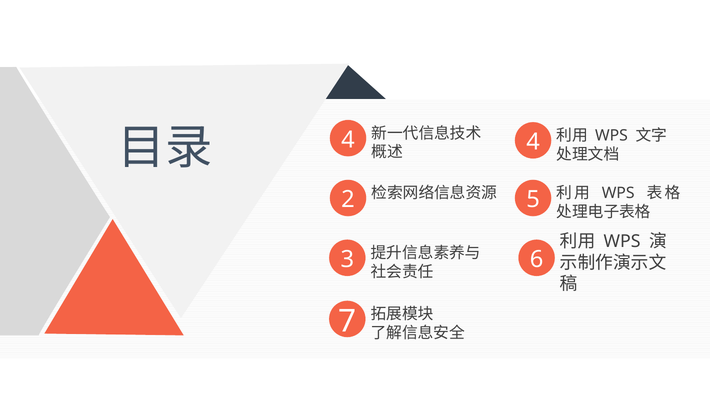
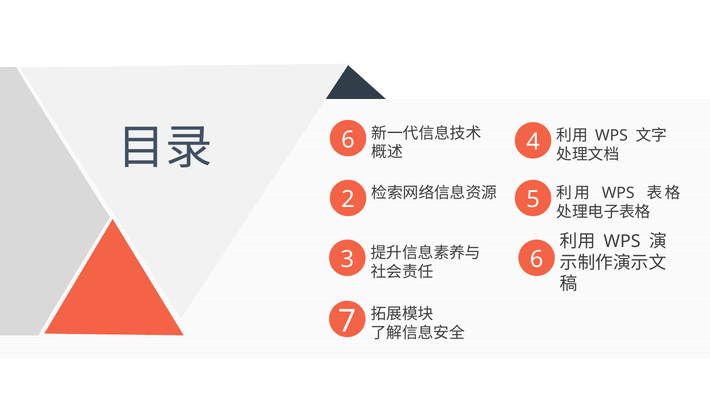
4 at (348, 140): 4 -> 6
